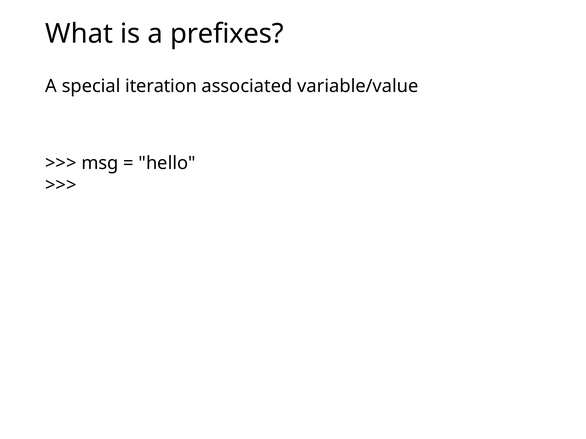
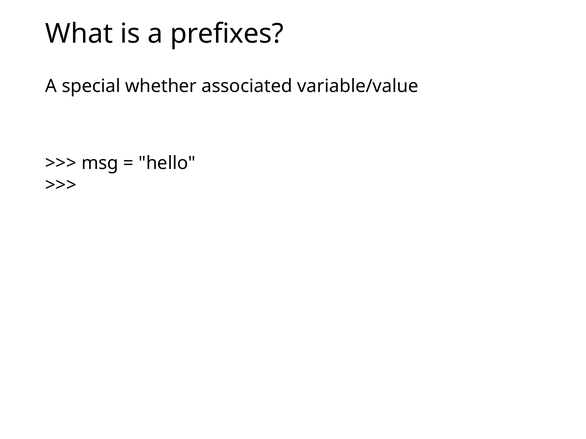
iteration: iteration -> whether
